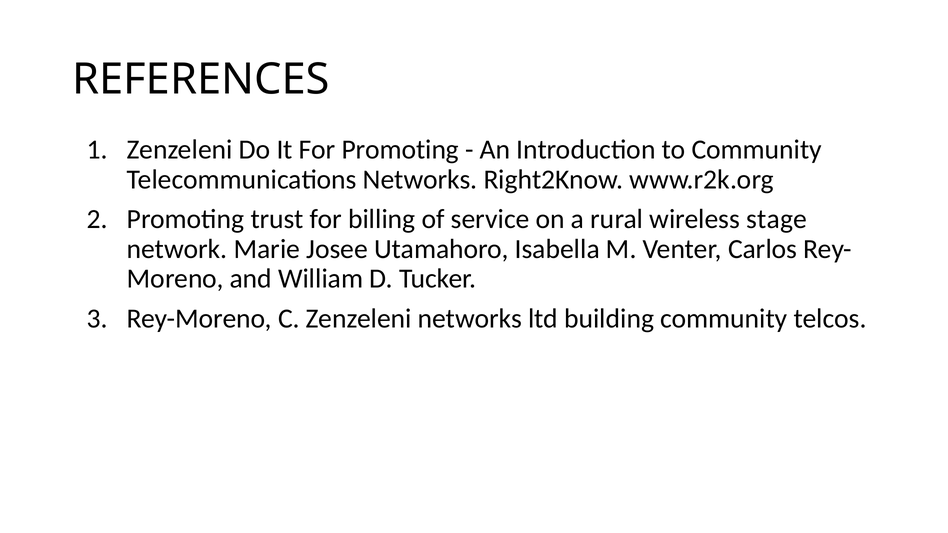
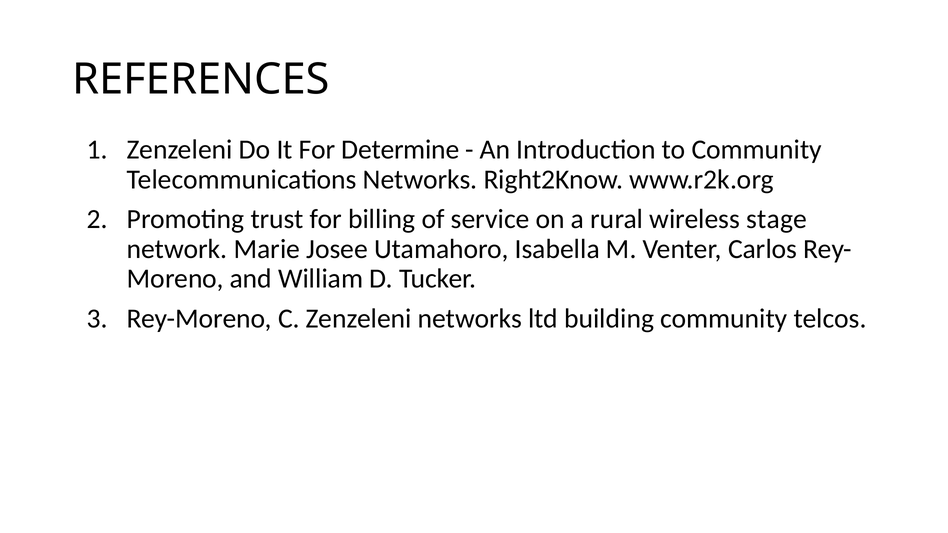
For Promoting: Promoting -> Determine
